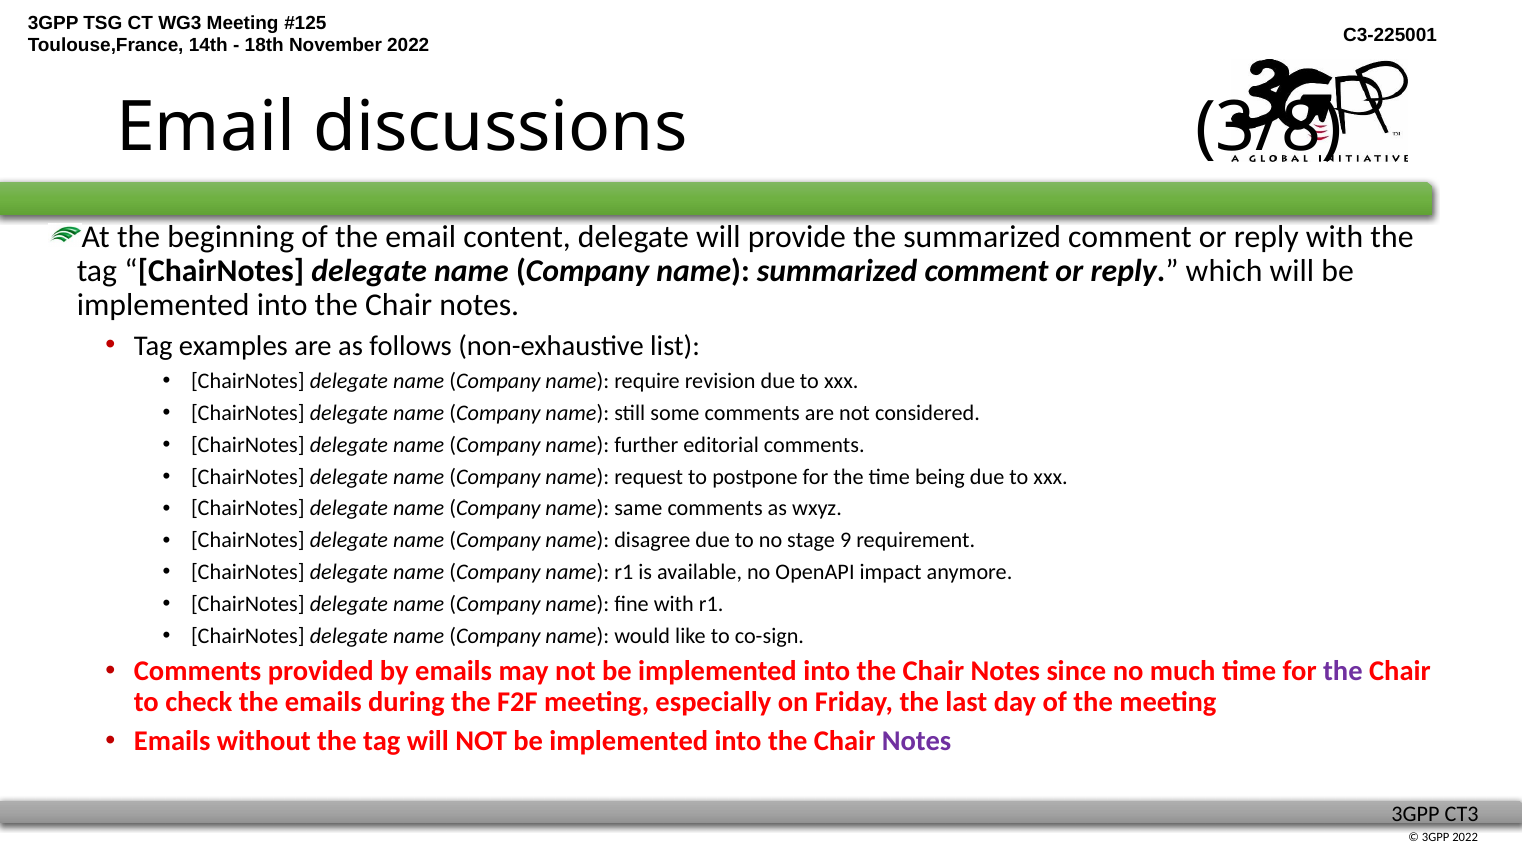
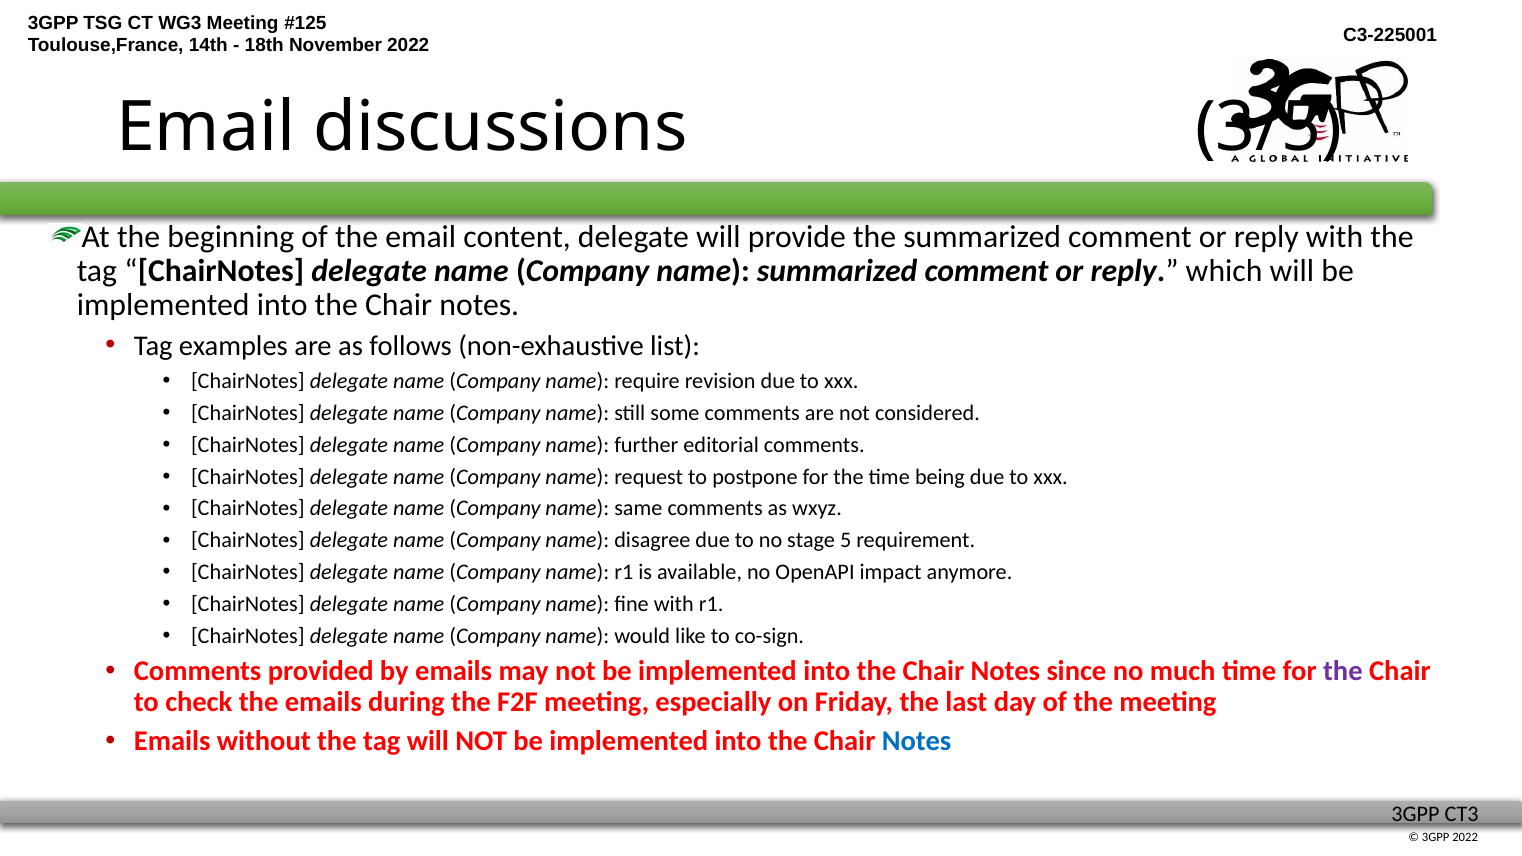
3/8: 3/8 -> 3/5
9: 9 -> 5
Notes at (917, 741) colour: purple -> blue
